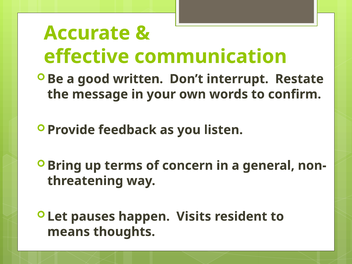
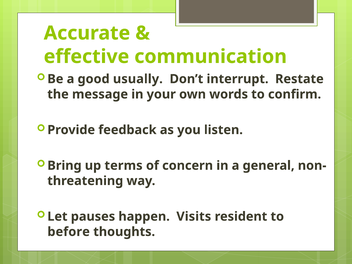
written: written -> usually
means: means -> before
